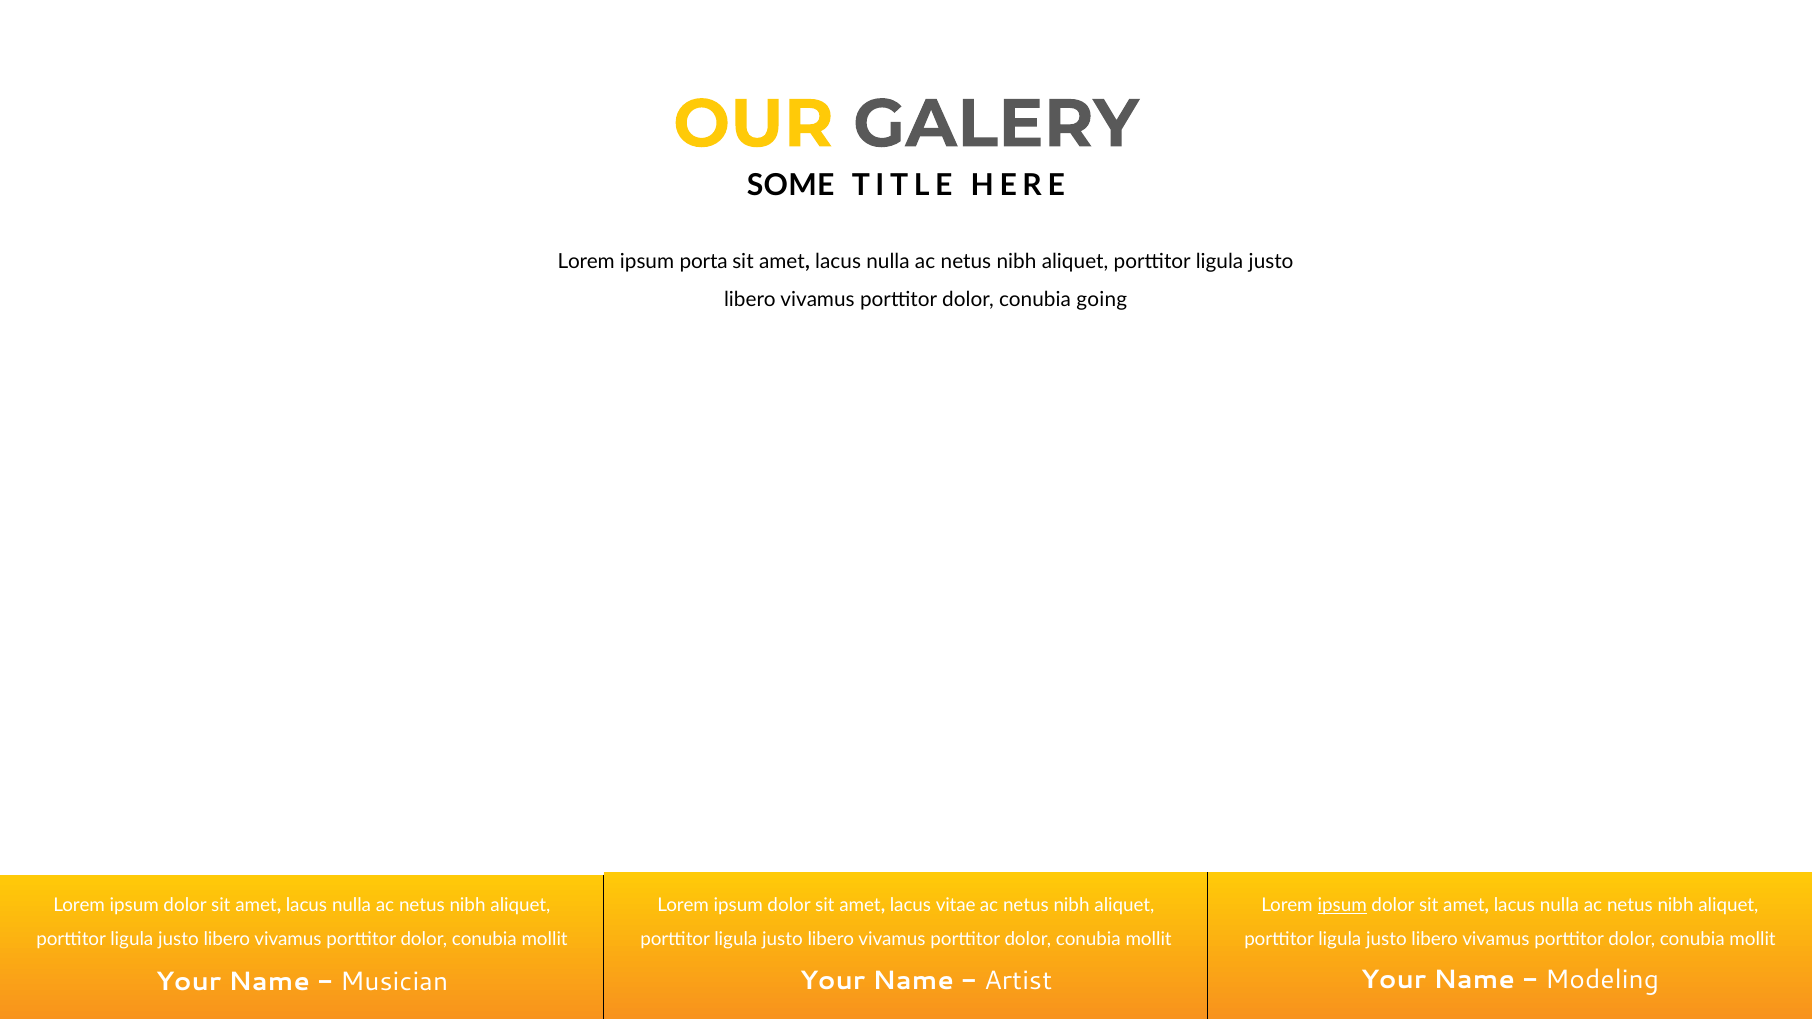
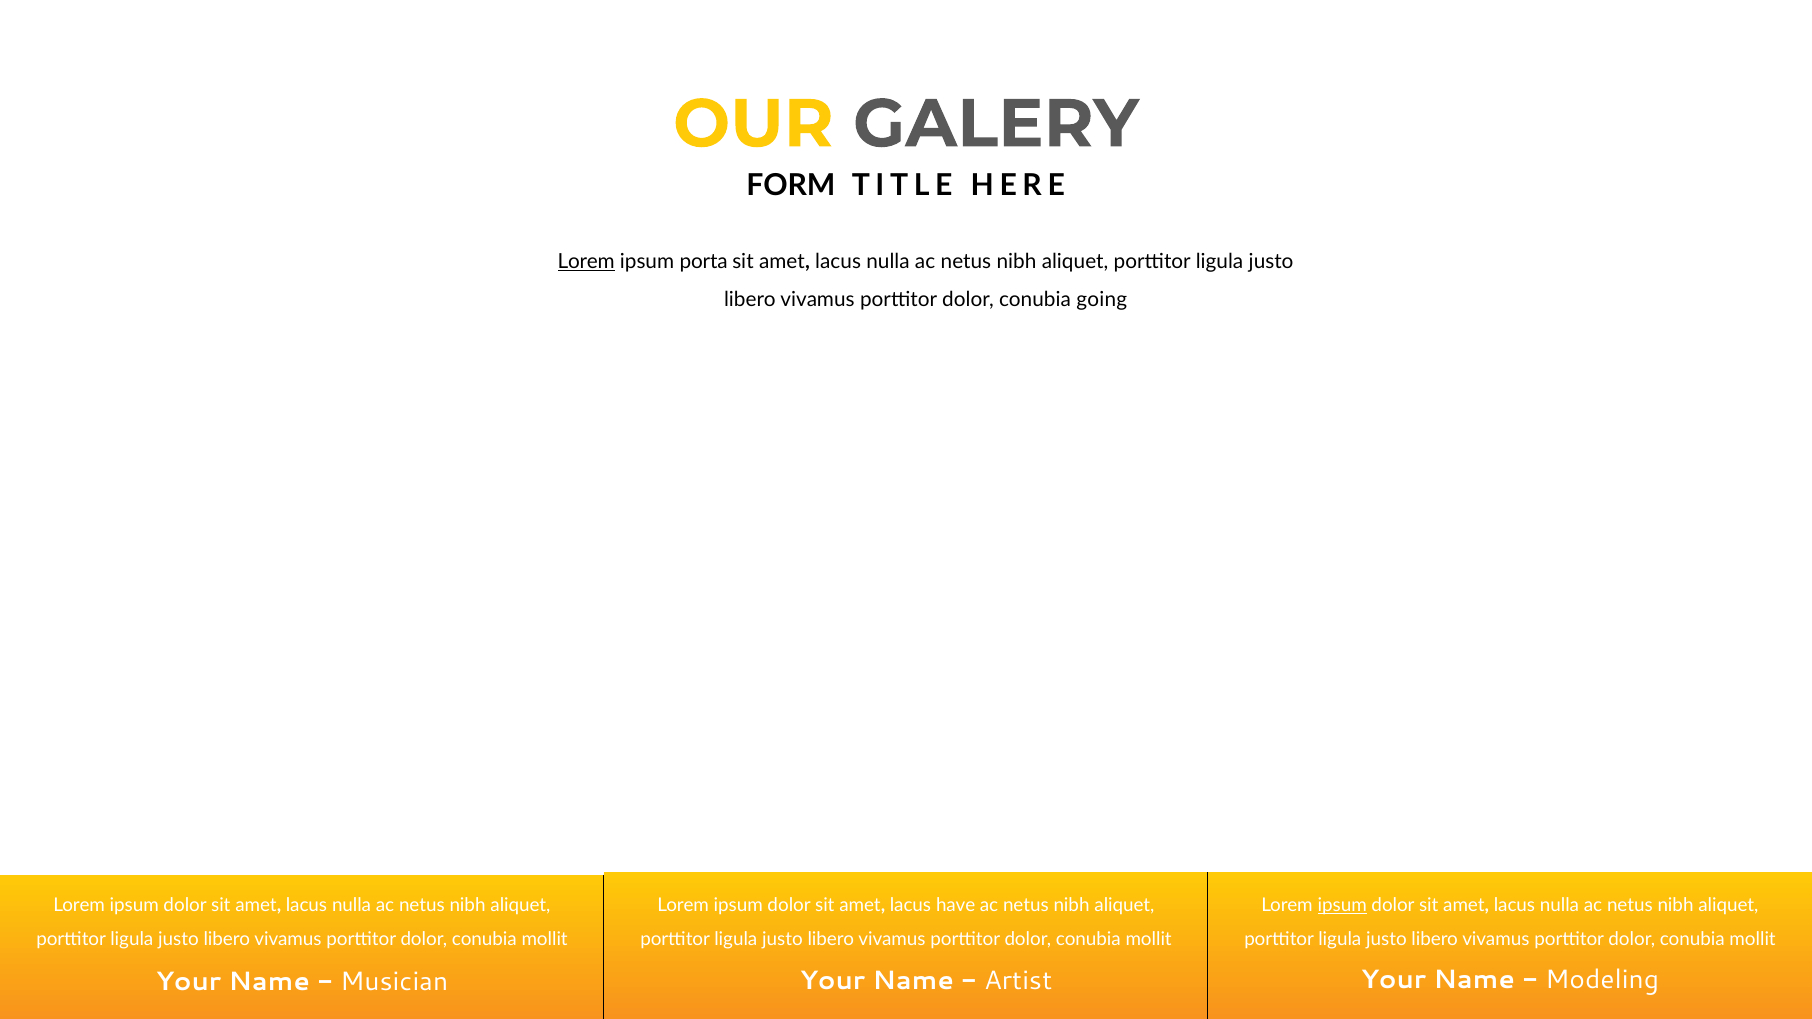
SOME: SOME -> FORM
Lorem at (586, 262) underline: none -> present
vitae: vitae -> have
